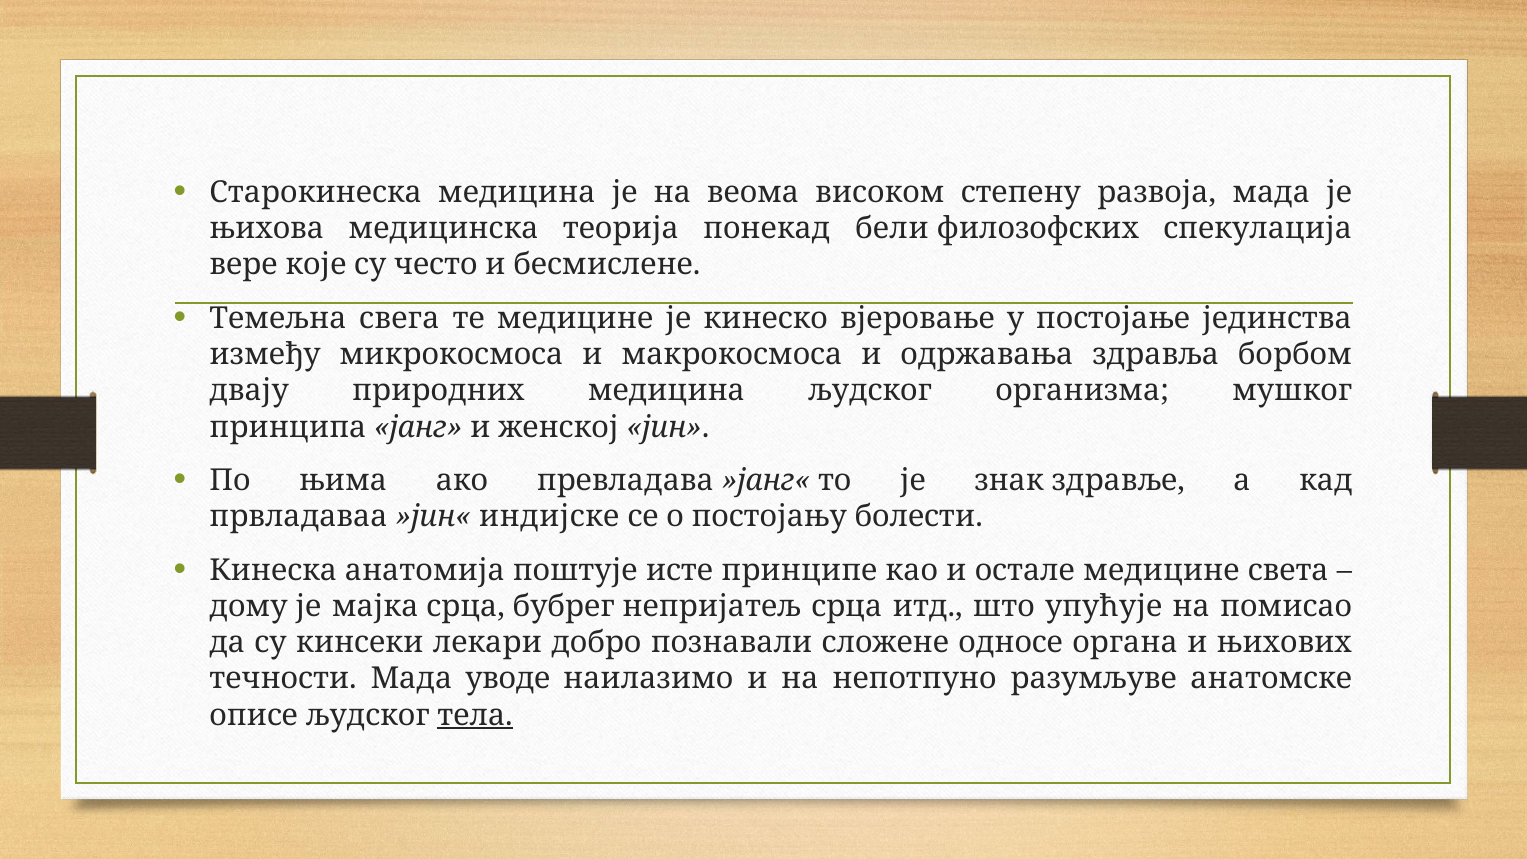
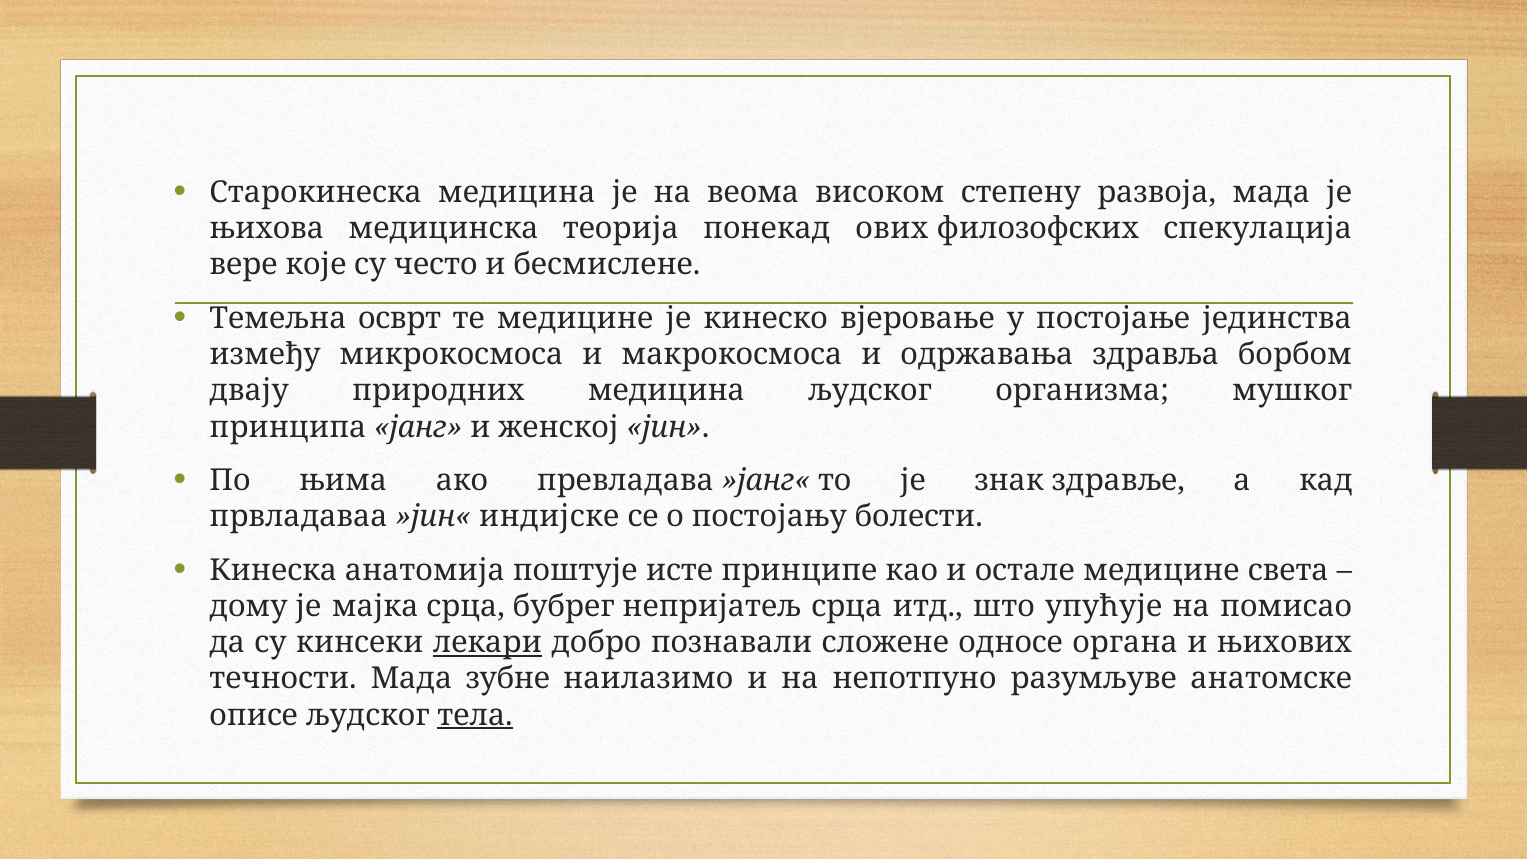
бели: бели -> ових
свега: свега -> осврт
лекари underline: none -> present
уводе: уводе -> зубне
